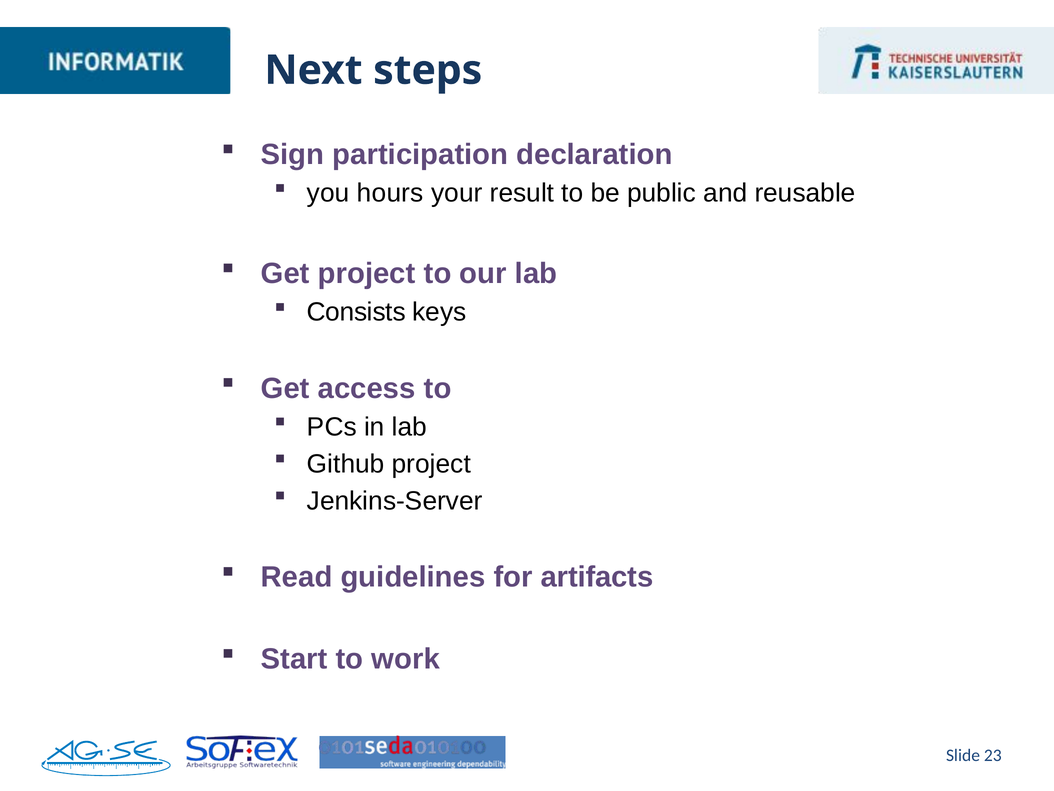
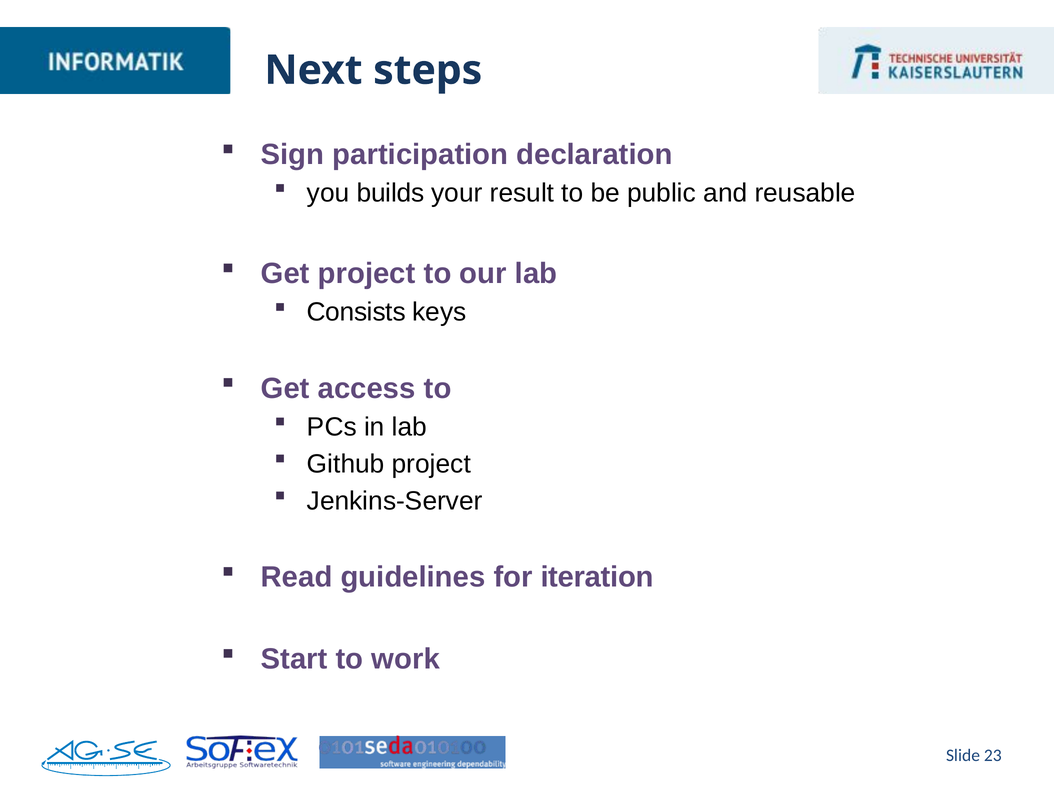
hours: hours -> builds
artifacts: artifacts -> iteration
